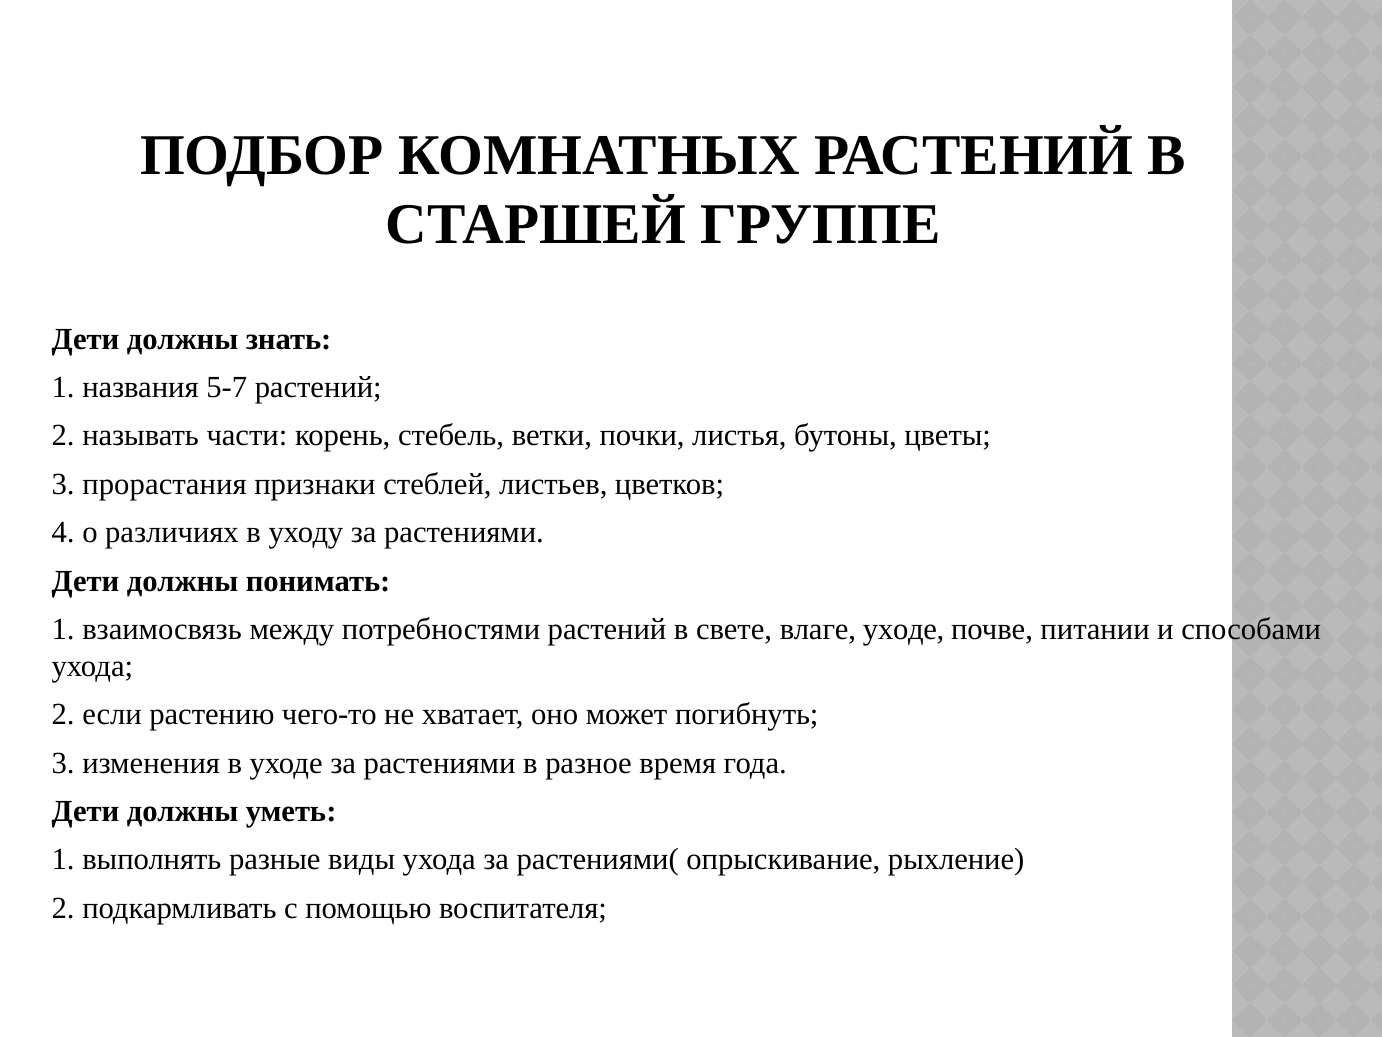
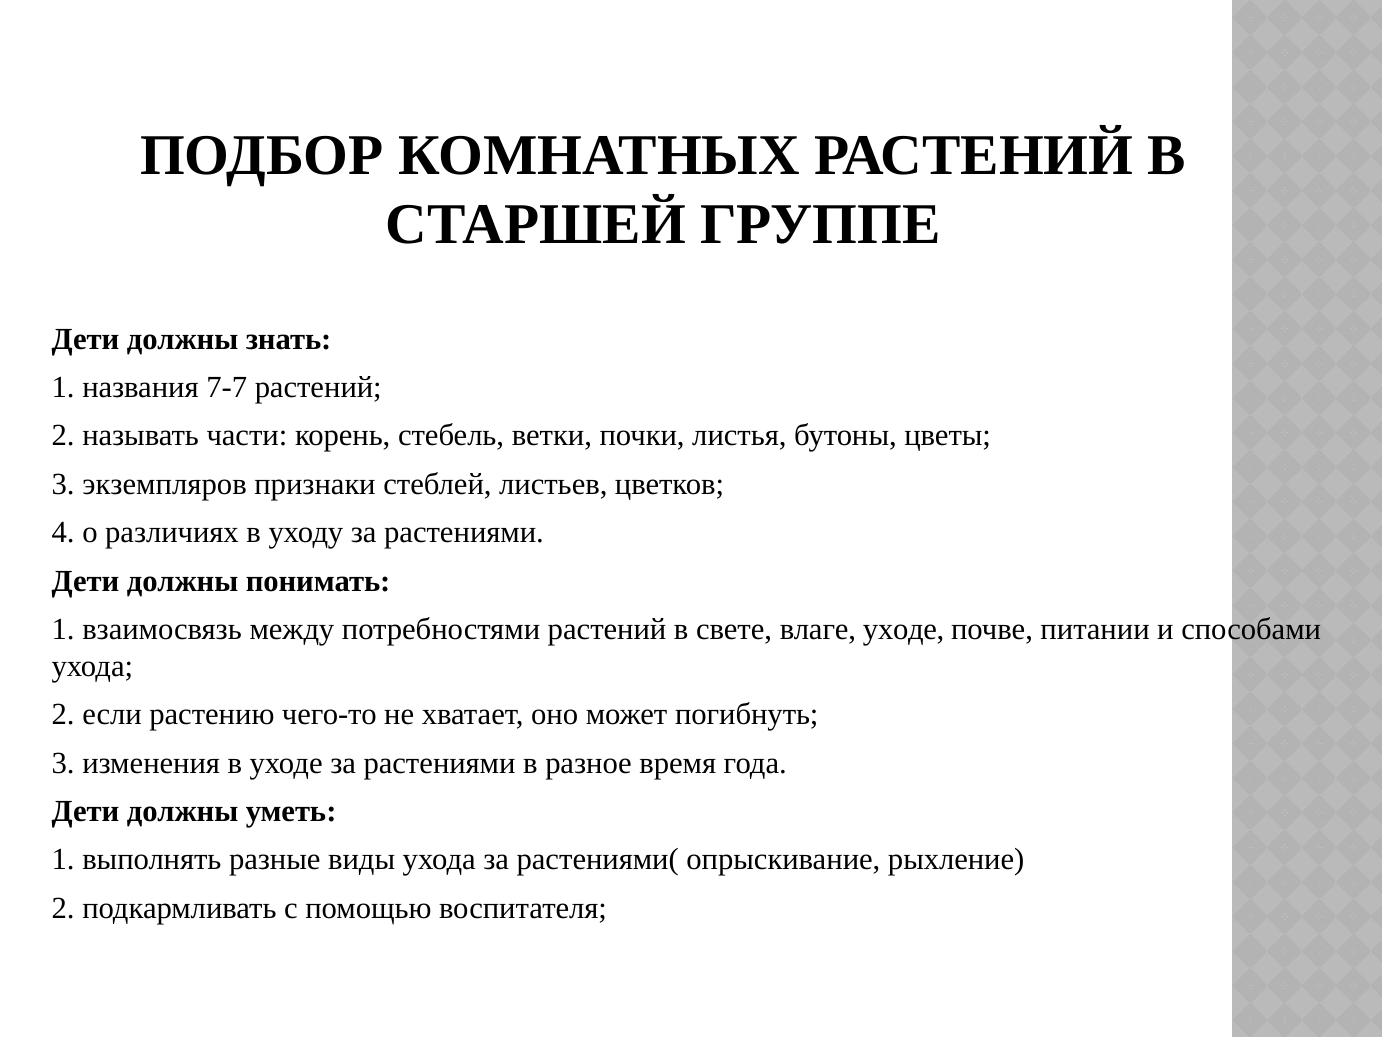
5-7: 5-7 -> 7-7
прорастания: прорастания -> экземпляров
